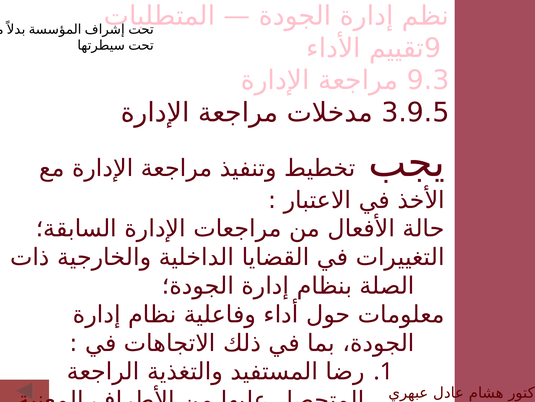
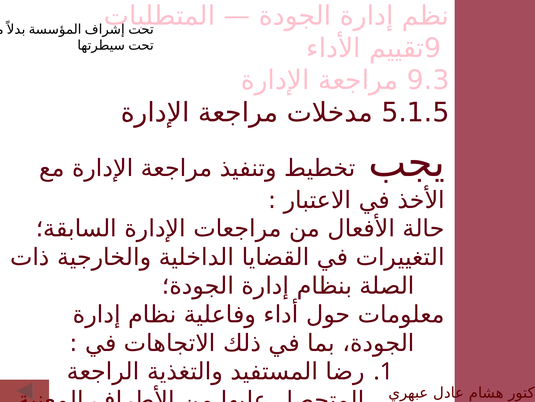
3.9.5: 3.9.5 -> 5.1.5
